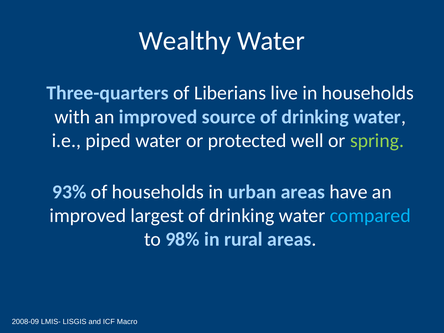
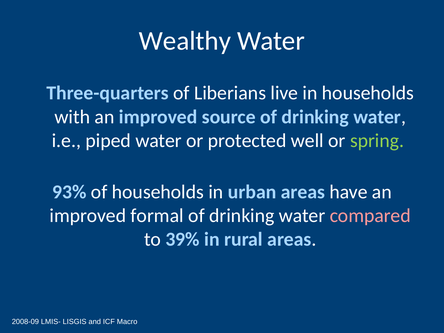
largest: largest -> formal
compared colour: light blue -> pink
98%: 98% -> 39%
